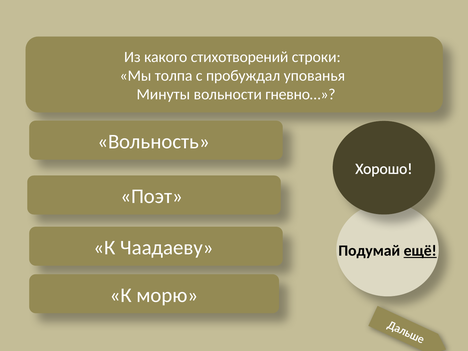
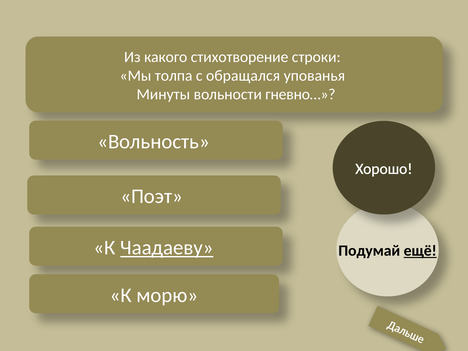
стихотворений: стихотворений -> стихотворение
пробуждал: пробуждал -> обращался
Чаадаеву underline: none -> present
